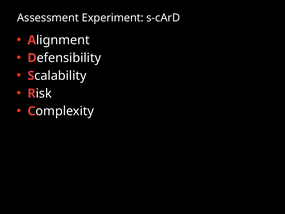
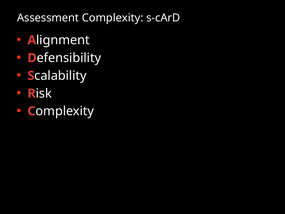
Experiment: Experiment -> Complexity
